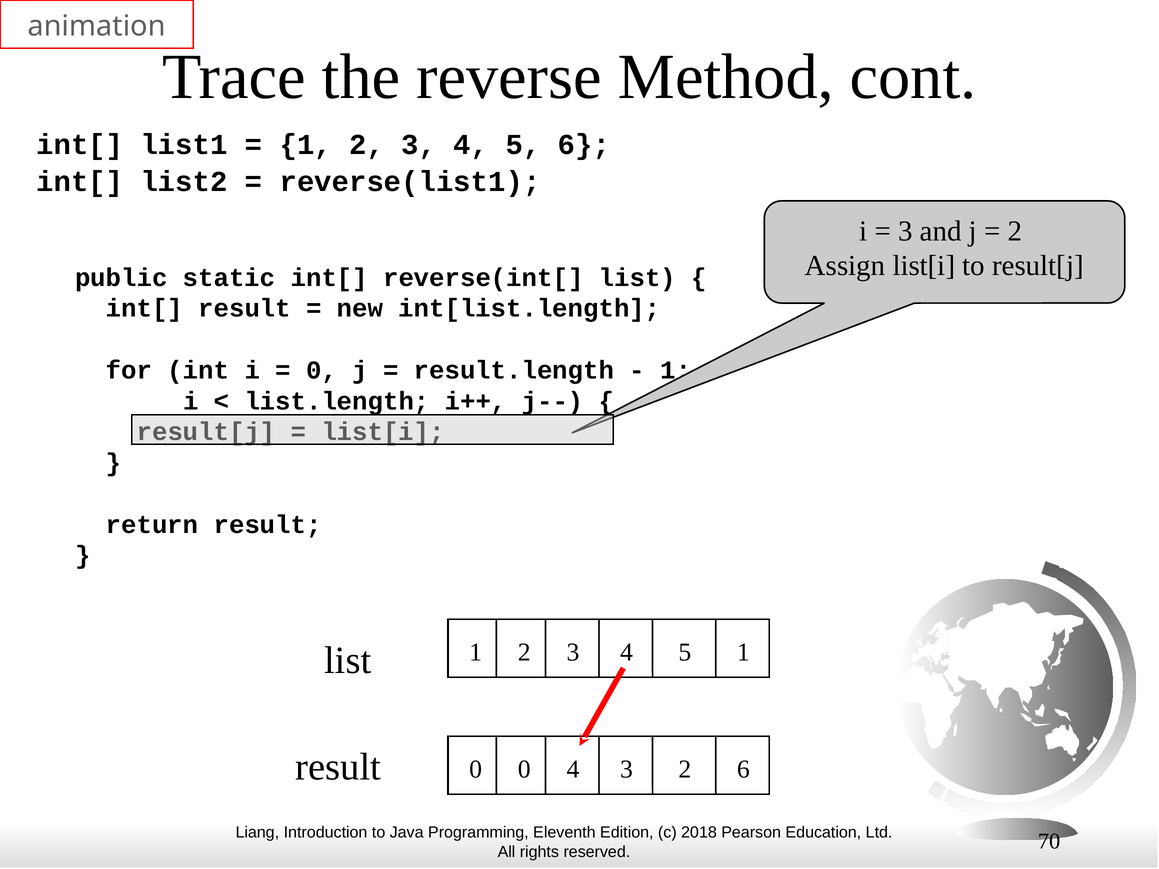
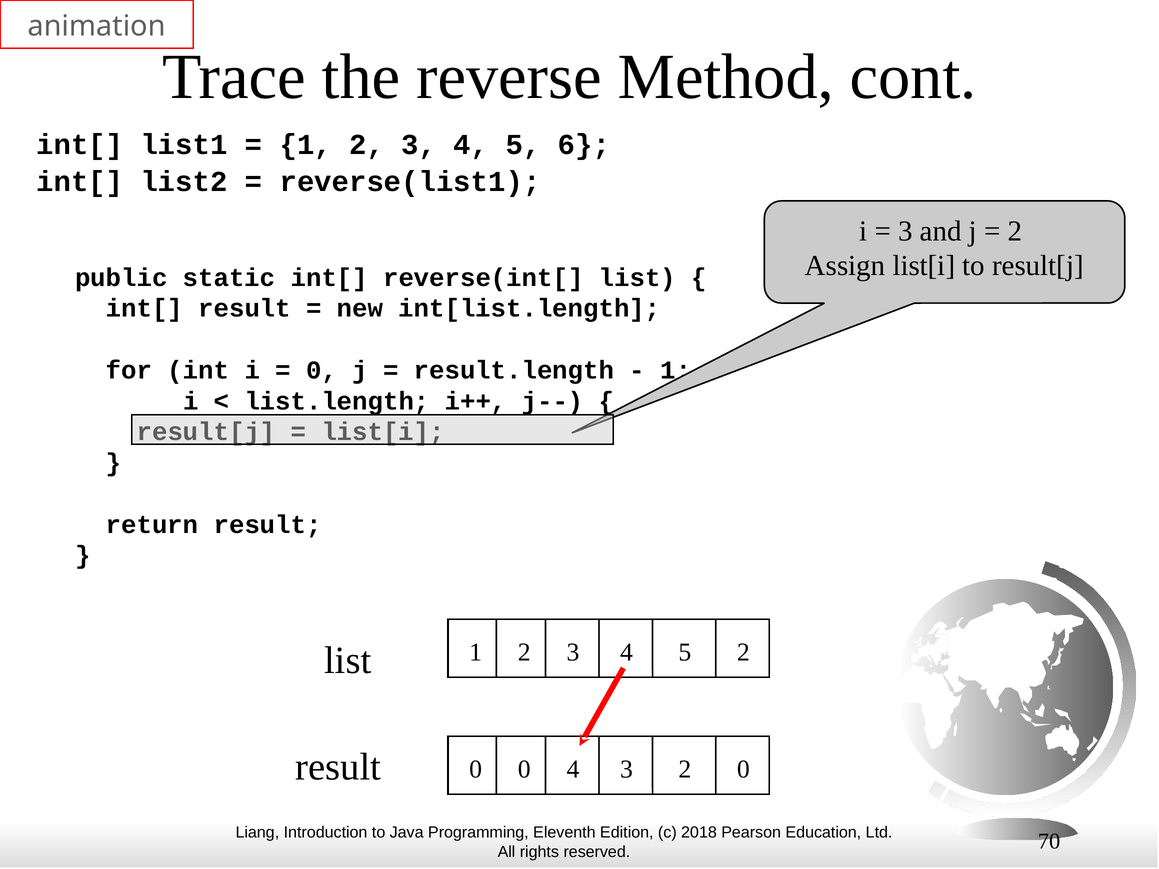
5 1: 1 -> 2
3 2 6: 6 -> 0
